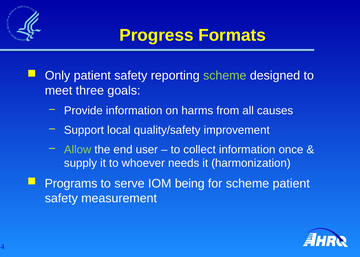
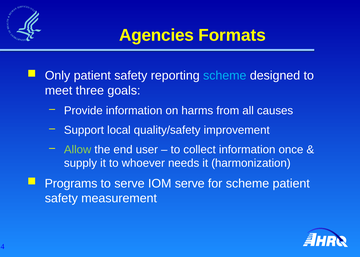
Progress: Progress -> Agencies
scheme at (225, 76) colour: light green -> light blue
IOM being: being -> serve
